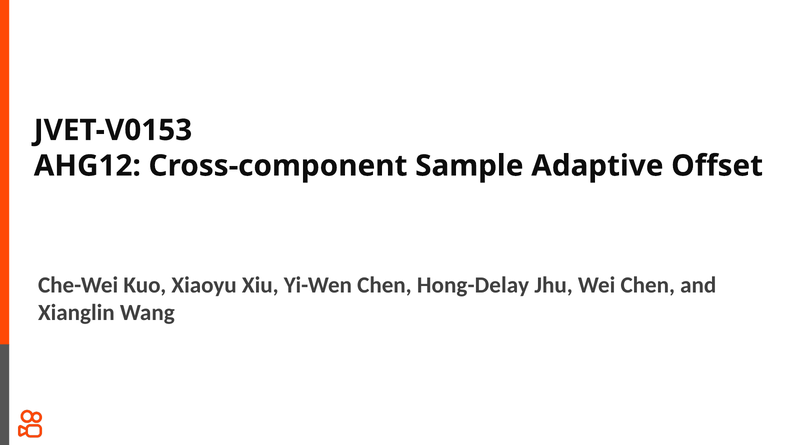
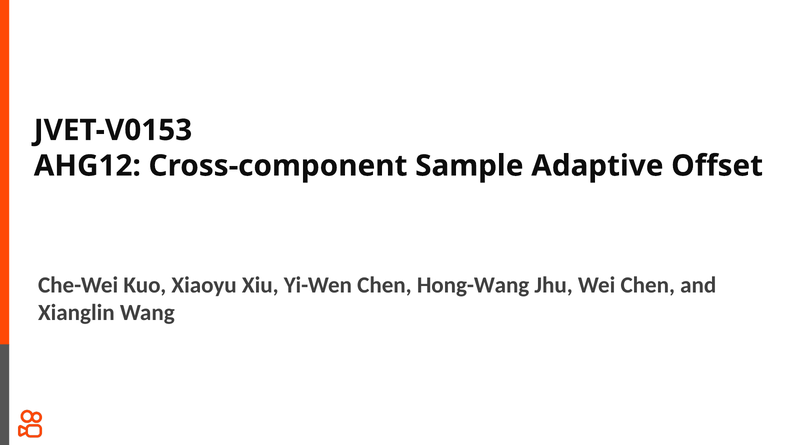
Hong-Delay: Hong-Delay -> Hong-Wang
